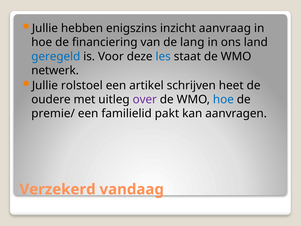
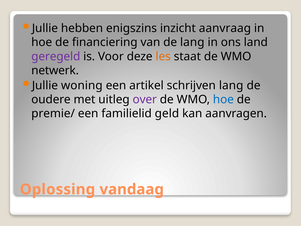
geregeld colour: blue -> purple
les colour: blue -> orange
rolstoel: rolstoel -> woning
schrijven heet: heet -> lang
pakt: pakt -> geld
Verzekerd: Verzekerd -> Oplossing
